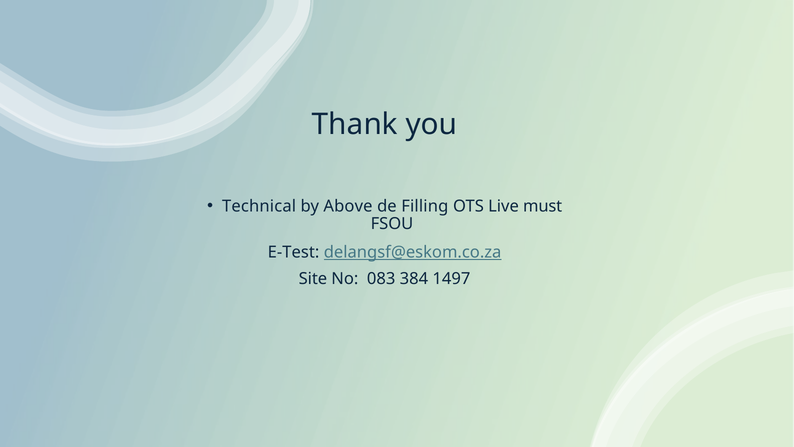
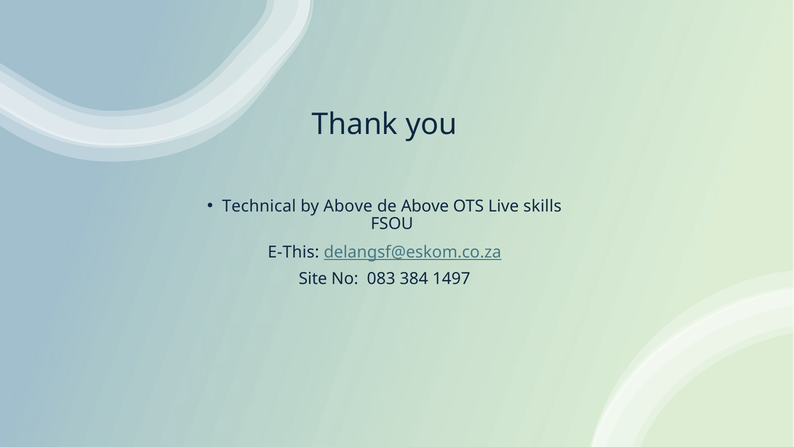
de Filling: Filling -> Above
must: must -> skills
E-Test: E-Test -> E-This
